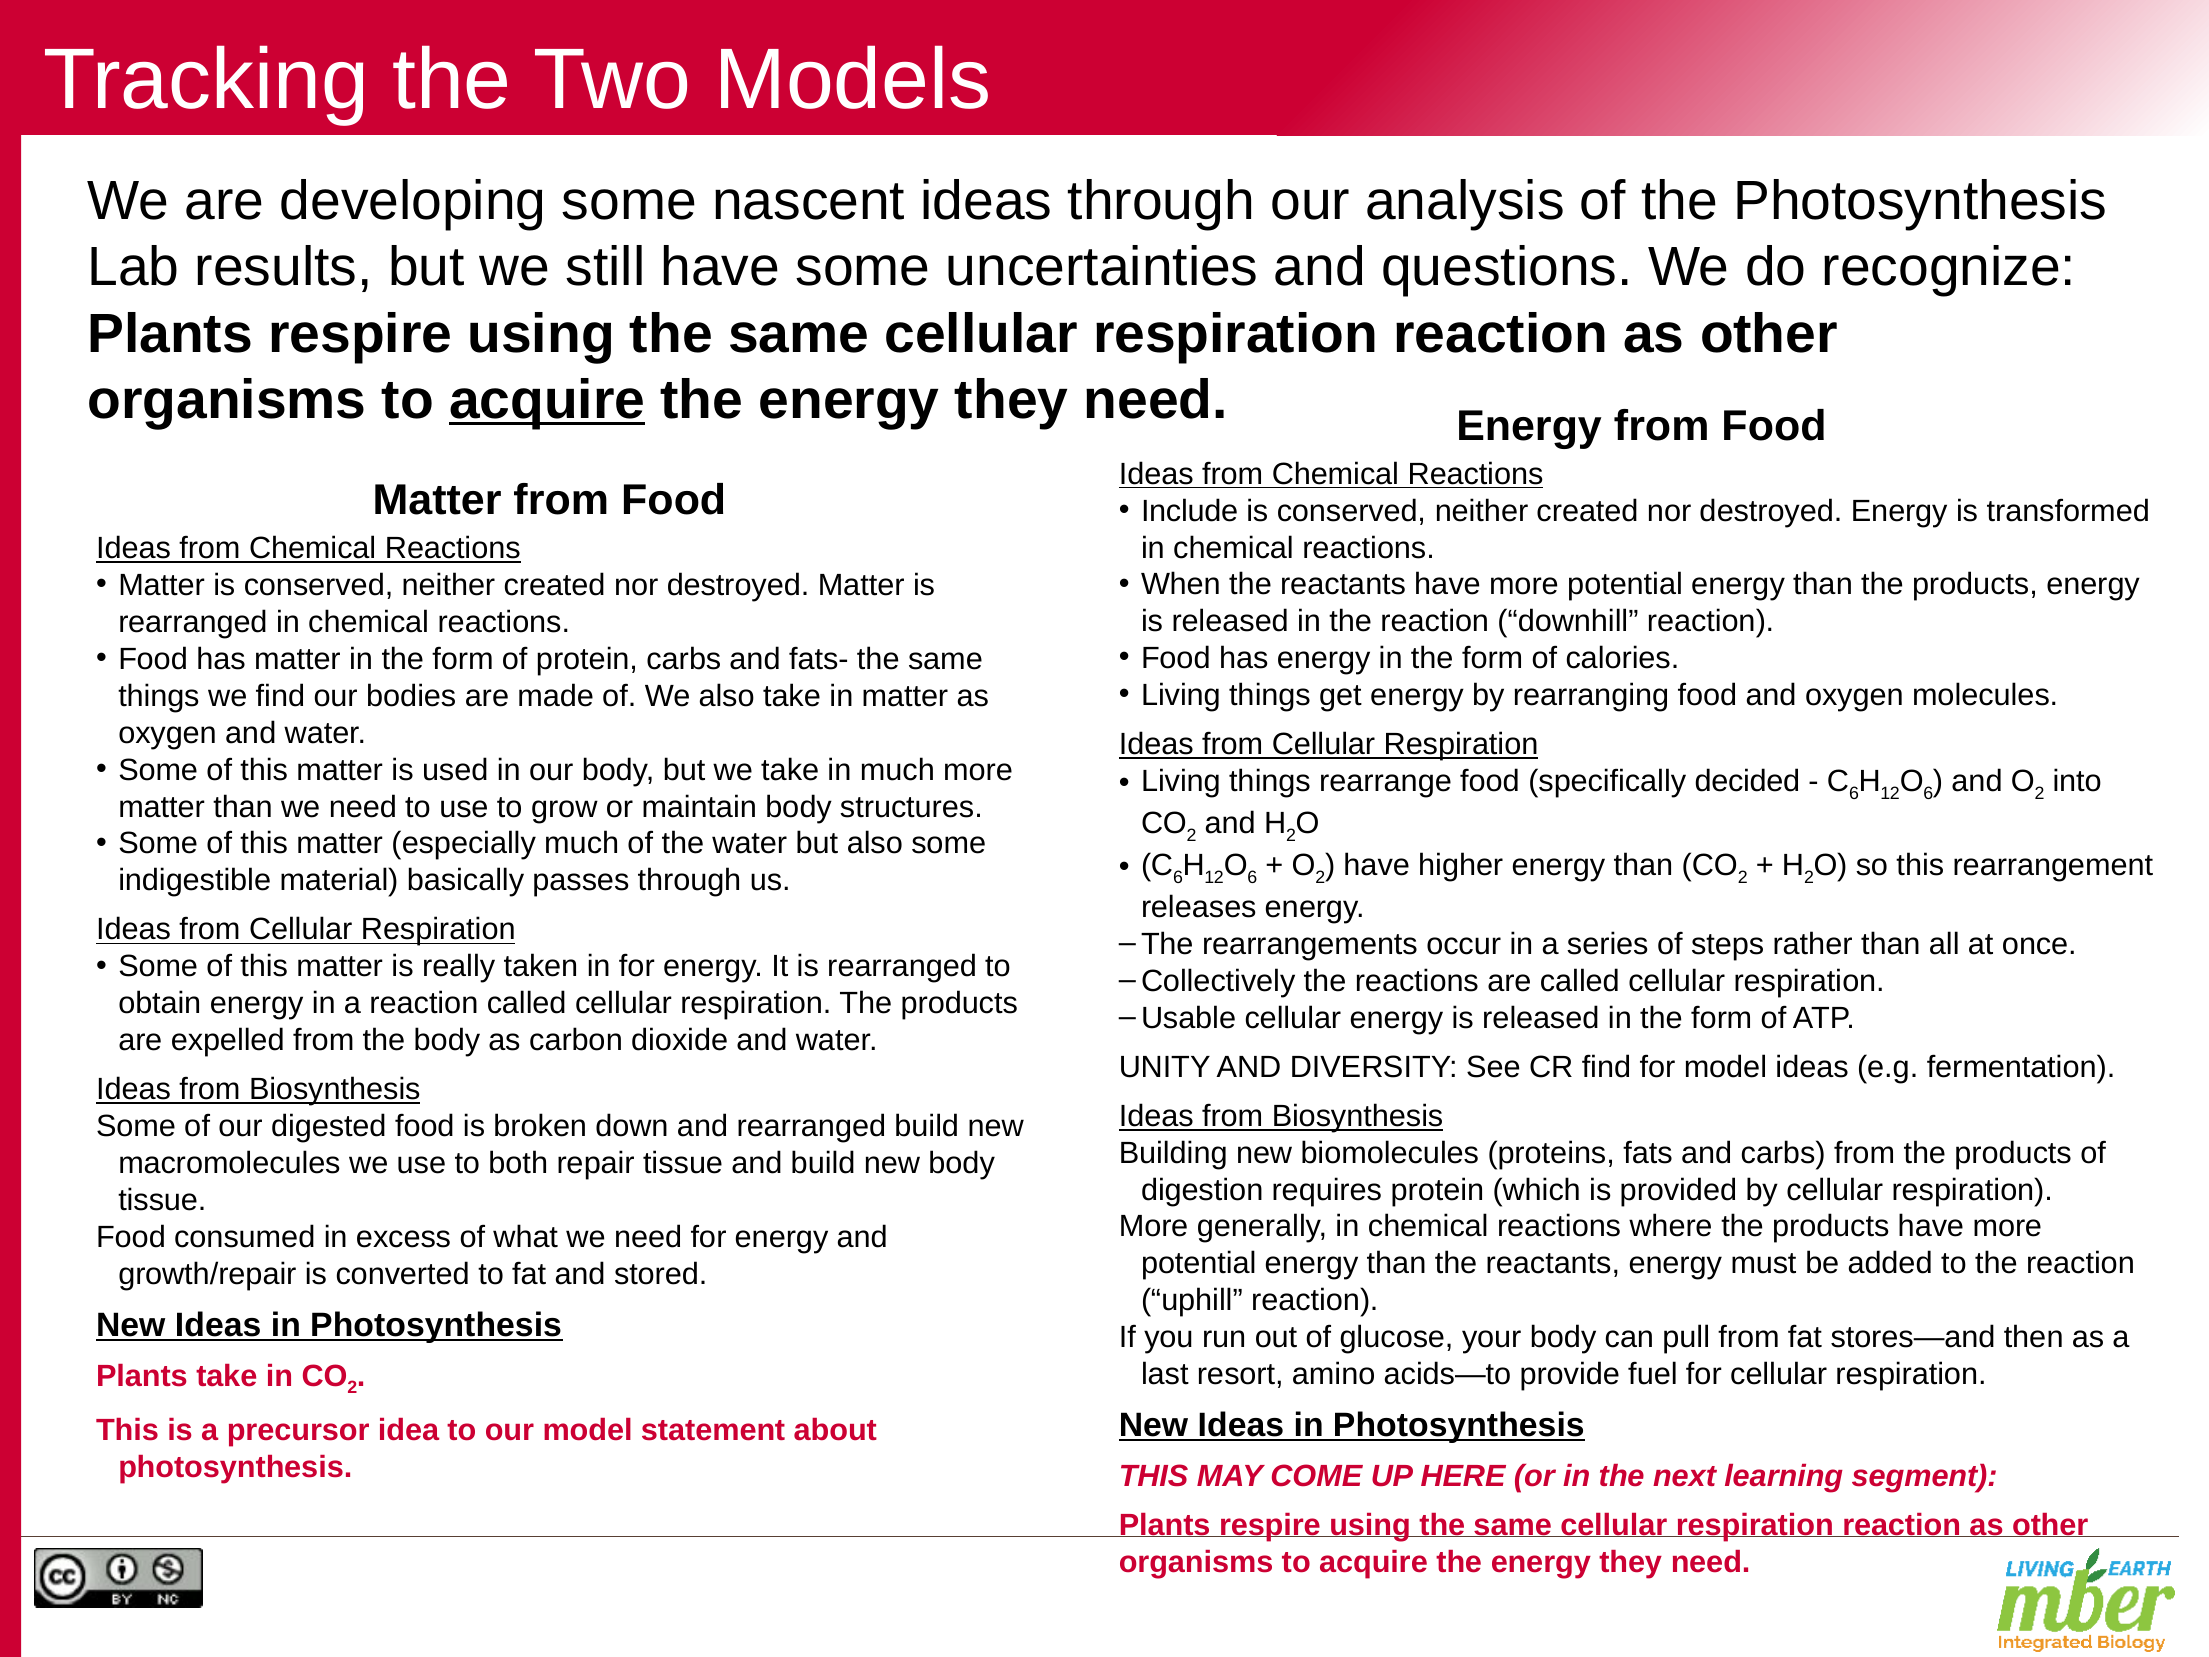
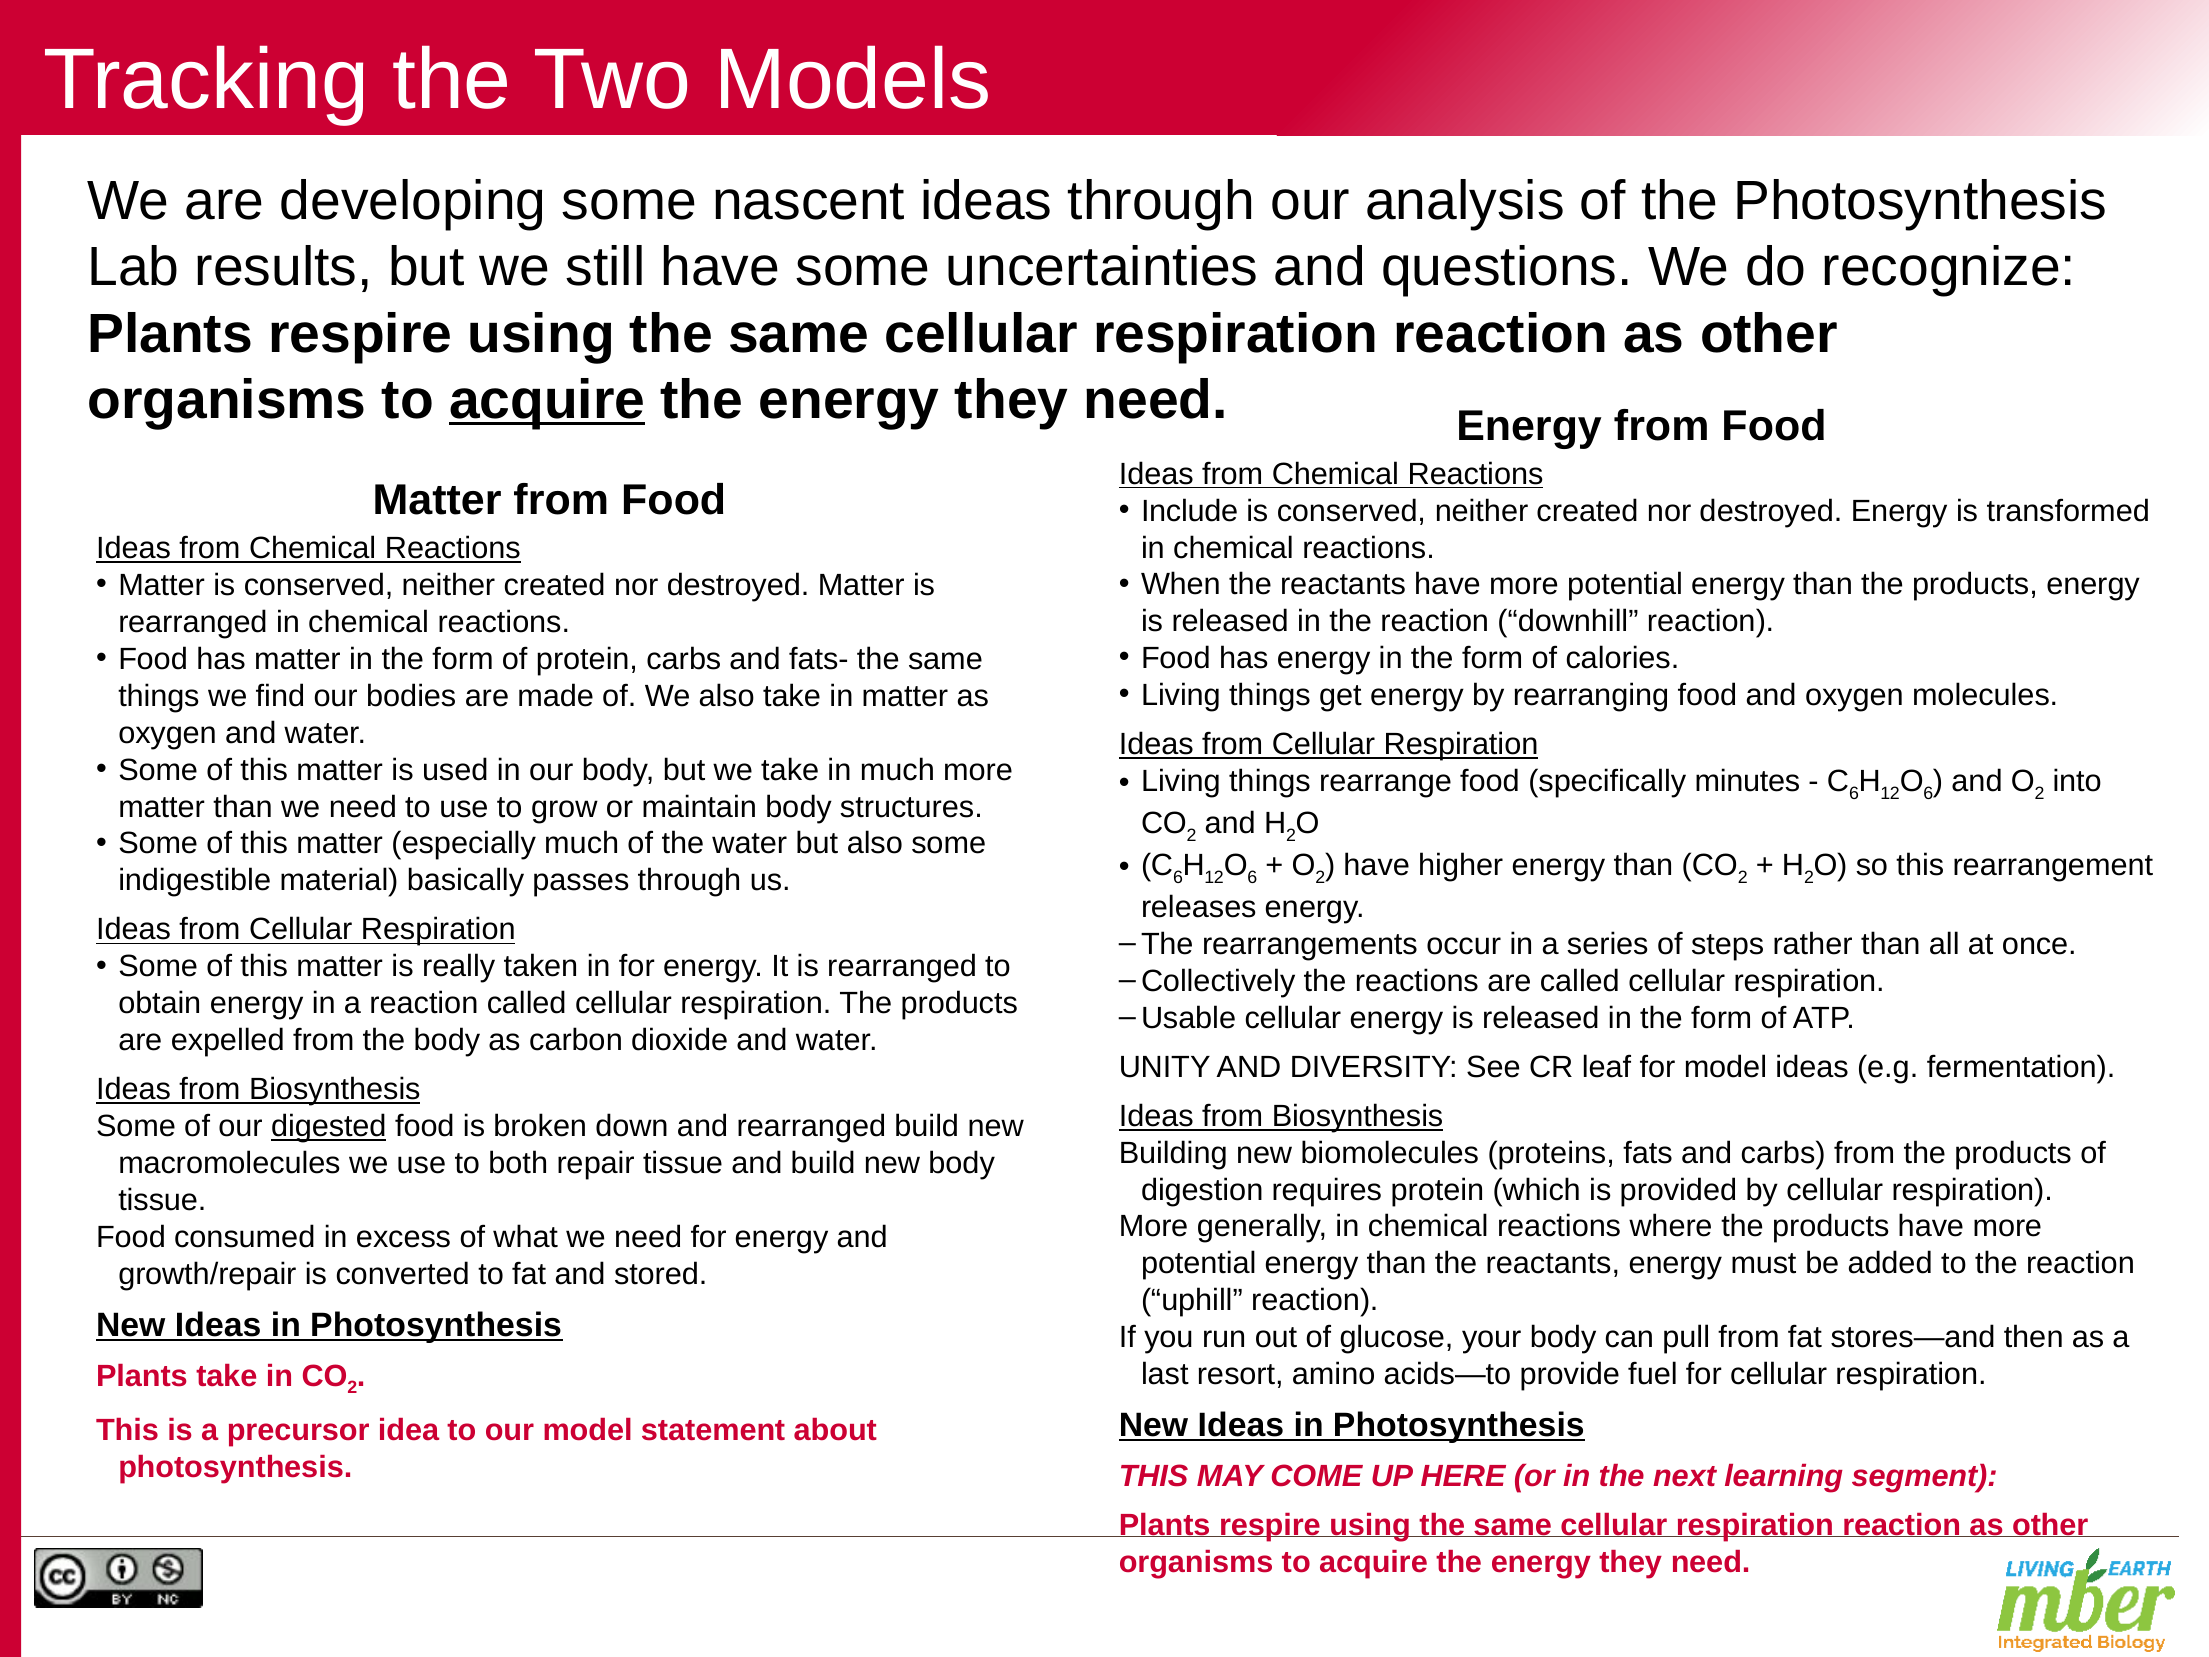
decided: decided -> minutes
CR find: find -> leaf
digested underline: none -> present
